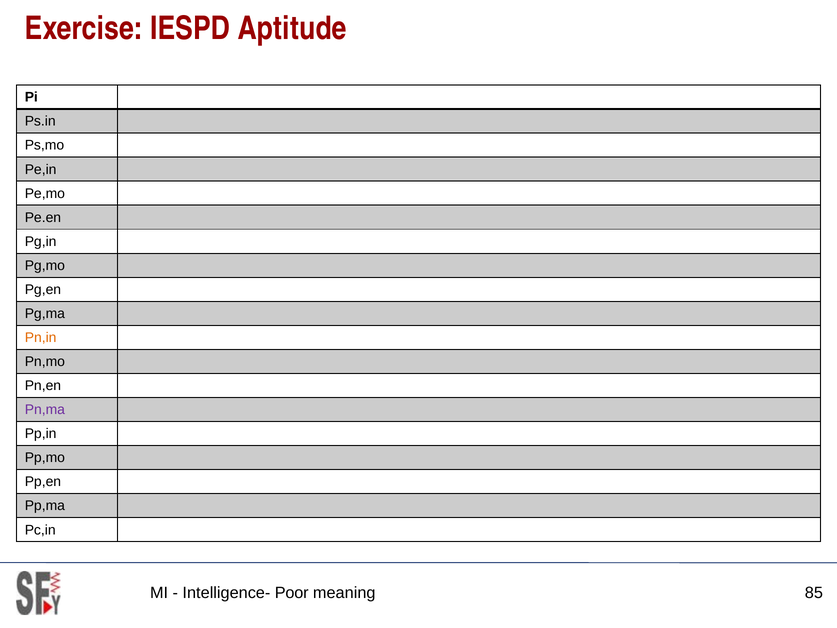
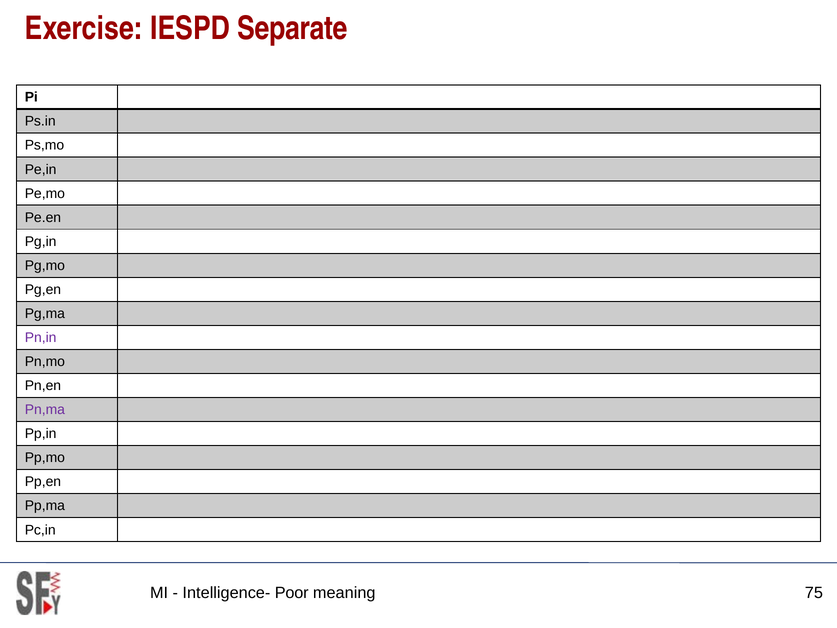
Aptitude: Aptitude -> Separate
Pn,in colour: orange -> purple
85: 85 -> 75
